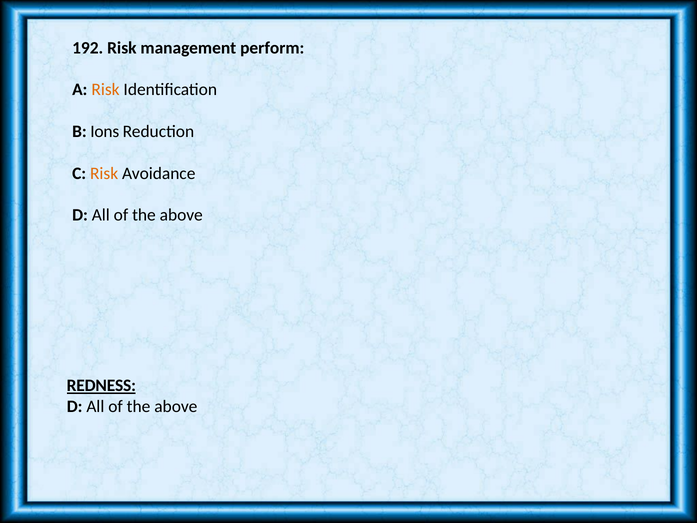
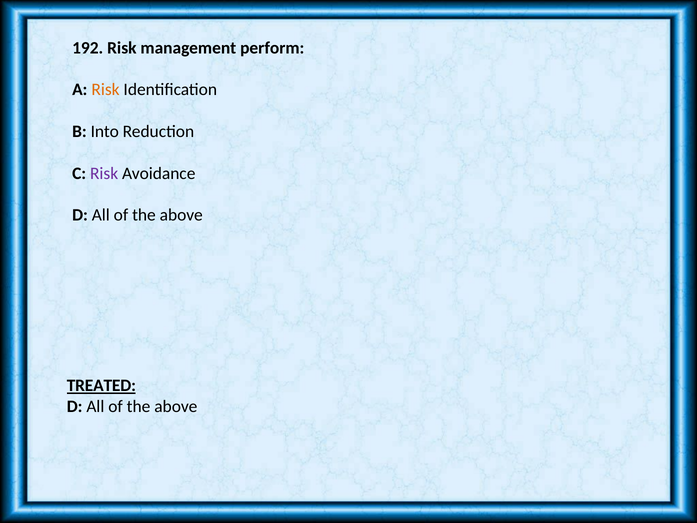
Ions: Ions -> Into
Risk at (104, 173) colour: orange -> purple
REDNESS: REDNESS -> TREATED
